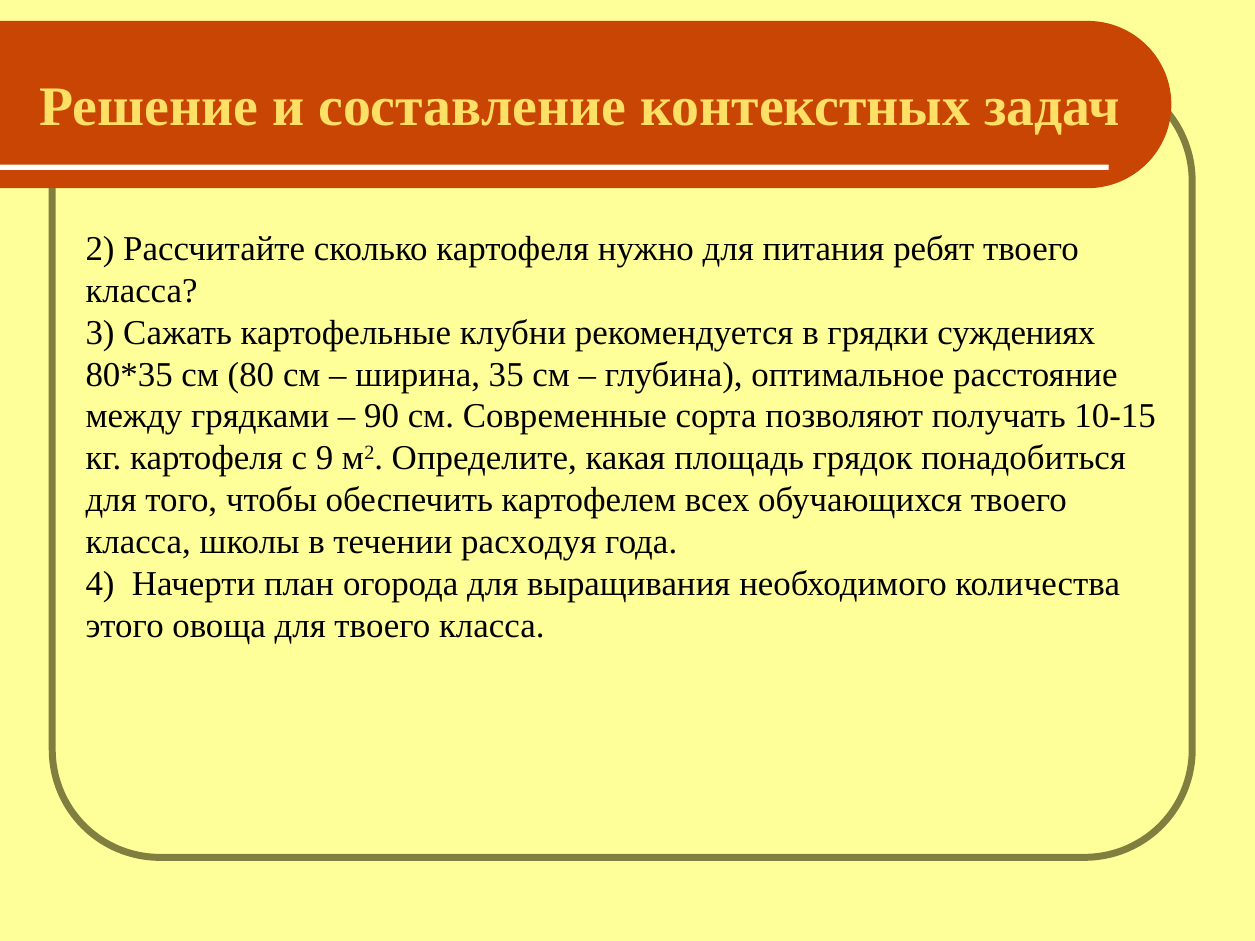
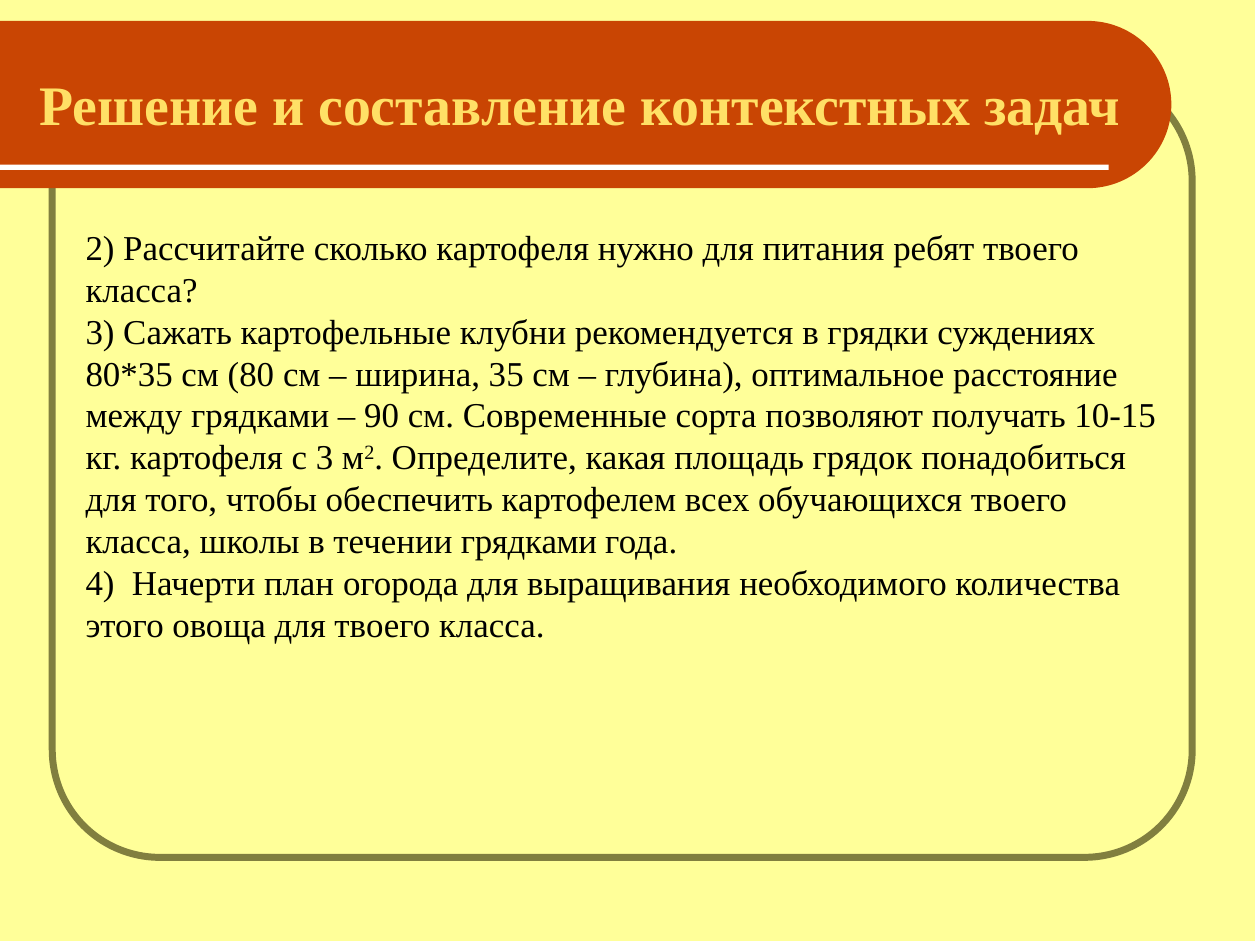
с 9: 9 -> 3
течении расходуя: расходуя -> грядками
